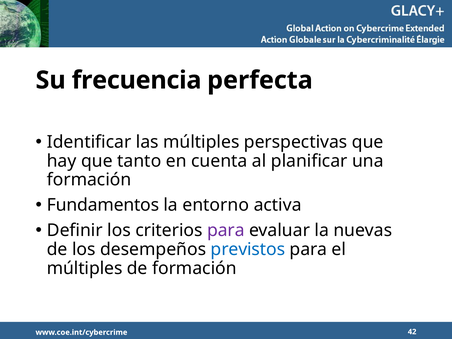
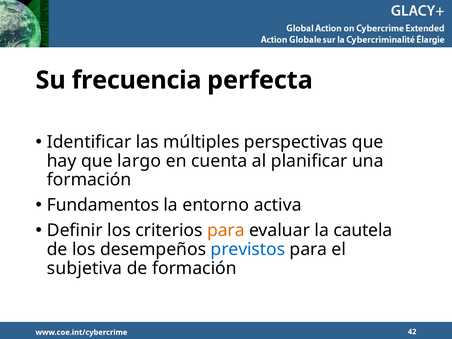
tanto: tanto -> largo
para at (226, 230) colour: purple -> orange
nuevas: nuevas -> cautela
múltiples at (85, 268): múltiples -> subjetiva
